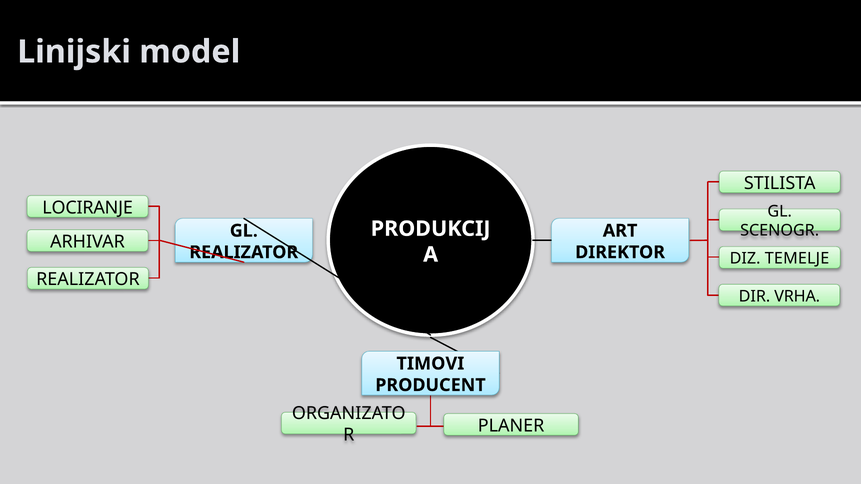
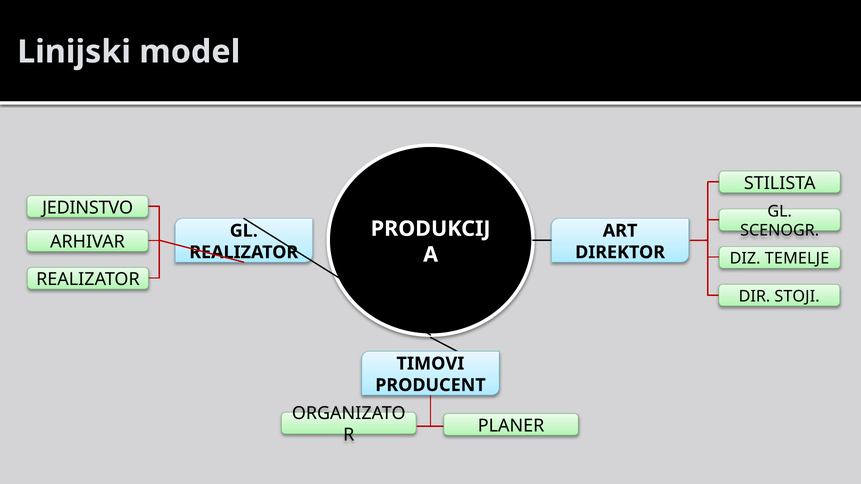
LOCIRANJE: LOCIRANJE -> JEDINSTVO
VRHA: VRHA -> STOJI
